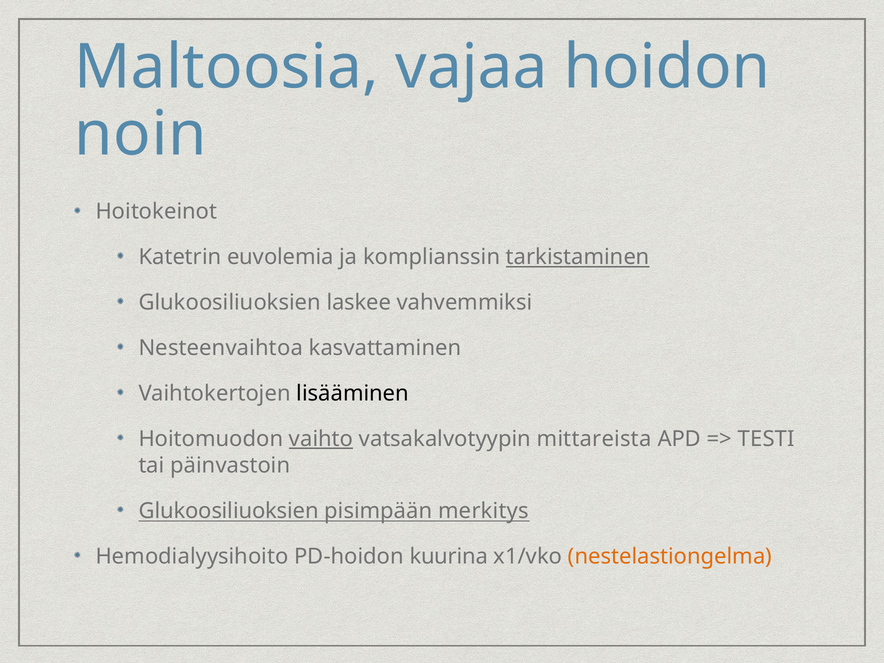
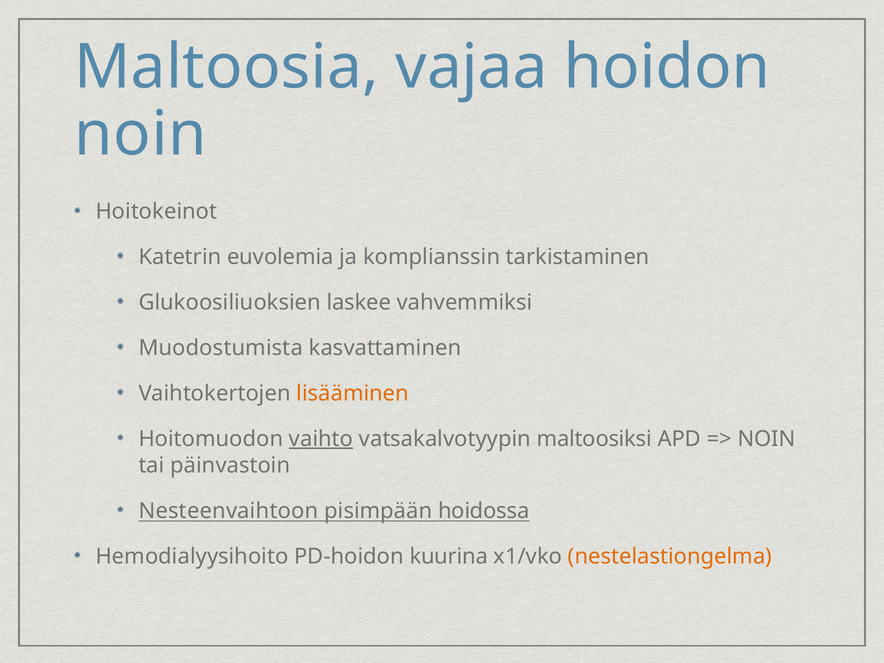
tarkistaminen underline: present -> none
Nesteenvaihtoa: Nesteenvaihtoa -> Muodostumista
lisääminen colour: black -> orange
mittareista: mittareista -> maltoosiksi
TESTI at (766, 439): TESTI -> NOIN
Glukoosiliuoksien at (229, 511): Glukoosiliuoksien -> Nesteenvaihtoon
merkitys: merkitys -> hoidossa
